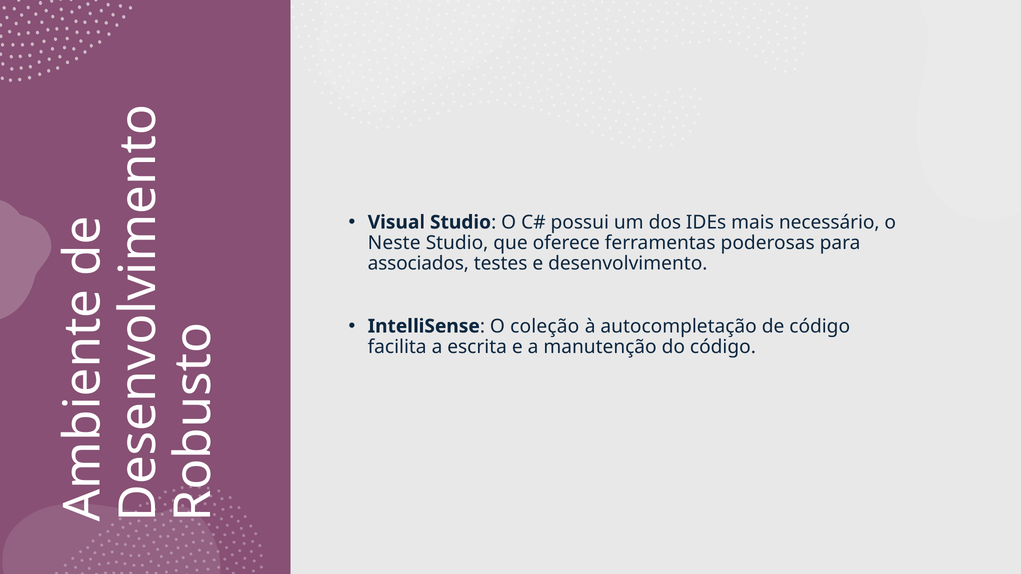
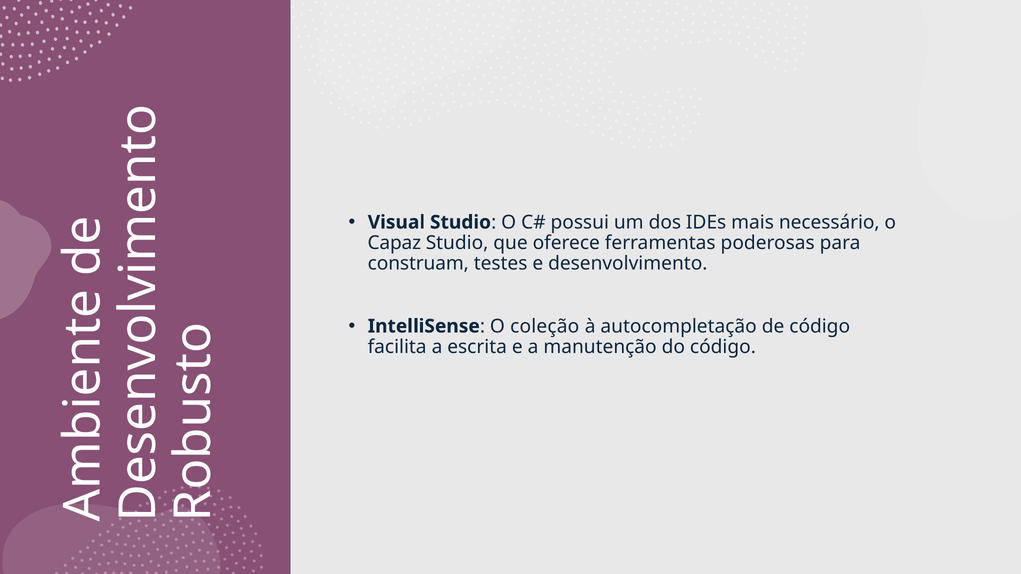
Neste: Neste -> Capaz
associados: associados -> construam
